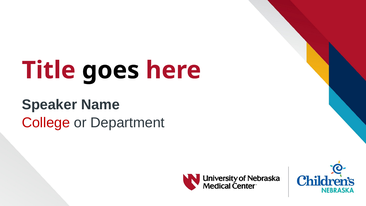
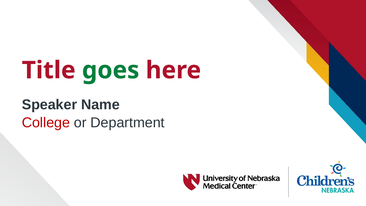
goes colour: black -> green
